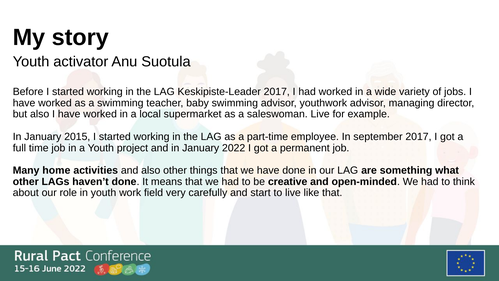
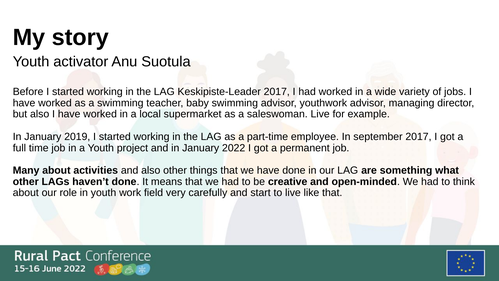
2015: 2015 -> 2019
Many home: home -> about
